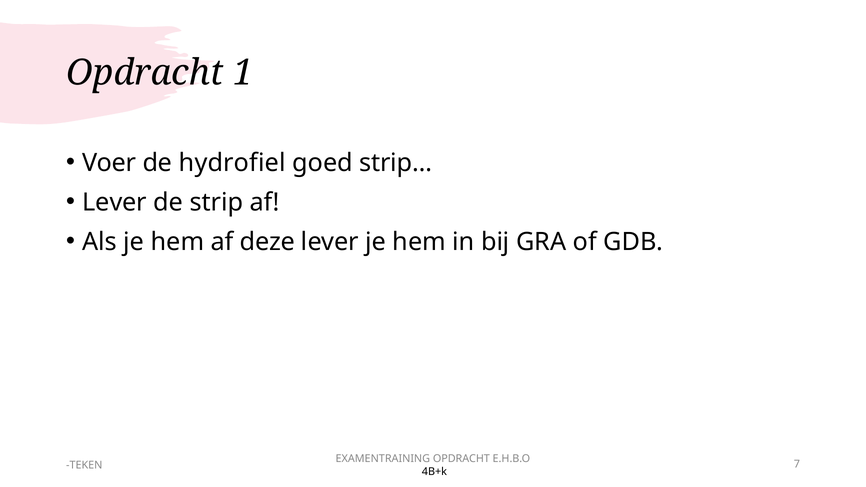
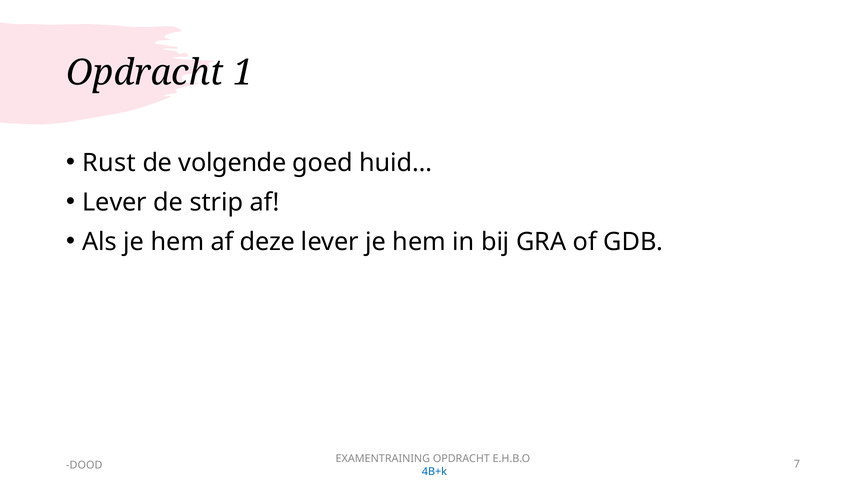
Voer: Voer -> Rust
hydrofiel: hydrofiel -> volgende
strip…: strip… -> huid…
TEKEN: TEKEN -> DOOD
4B+k colour: black -> blue
